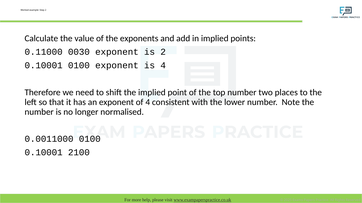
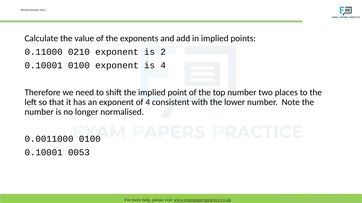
0030: 0030 -> 0210
2100: 2100 -> 0053
